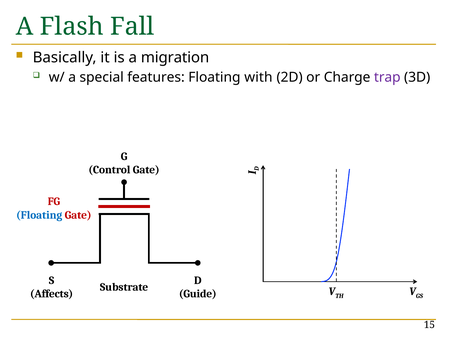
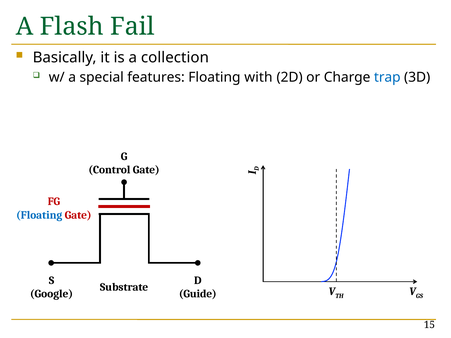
Fall: Fall -> Fail
migration: migration -> collection
trap colour: purple -> blue
Affects: Affects -> Google
